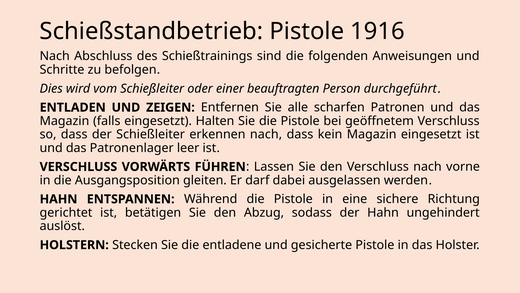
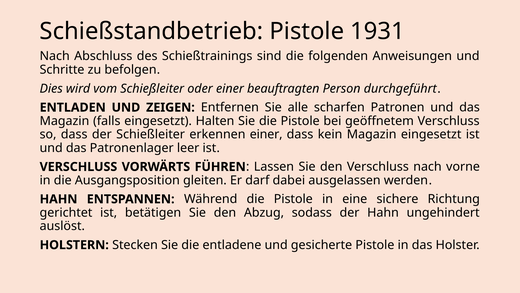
1916: 1916 -> 1931
erkennen nach: nach -> einer
